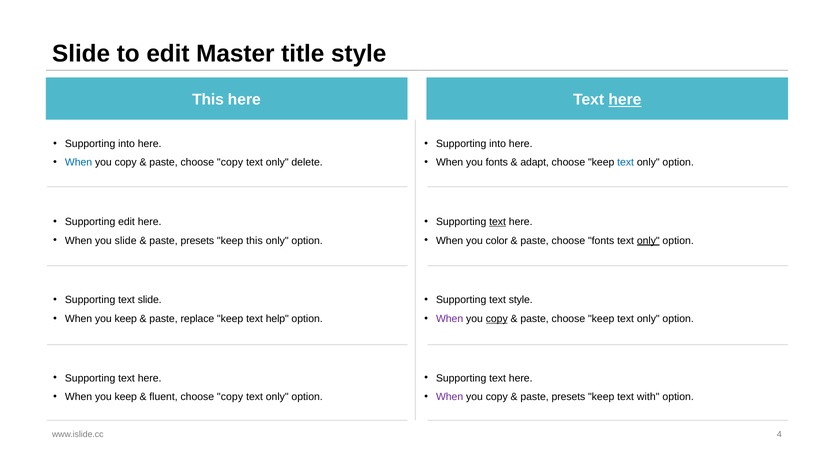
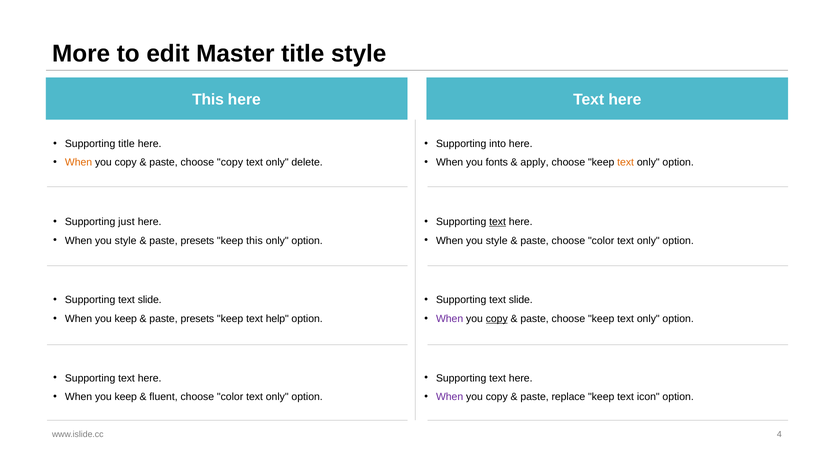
Slide at (81, 54): Slide -> More
here at (625, 100) underline: present -> none
into at (126, 144): into -> title
When at (79, 162) colour: blue -> orange
adapt: adapt -> apply
text at (626, 162) colour: blue -> orange
Supporting edit: edit -> just
slide at (126, 241): slide -> style
color at (497, 241): color -> style
paste choose fonts: fonts -> color
only at (648, 241) underline: present -> none
style at (521, 300): style -> slide
replace at (197, 319): replace -> presets
copy at (230, 397): copy -> color
presets at (568, 397): presets -> replace
with: with -> icon
